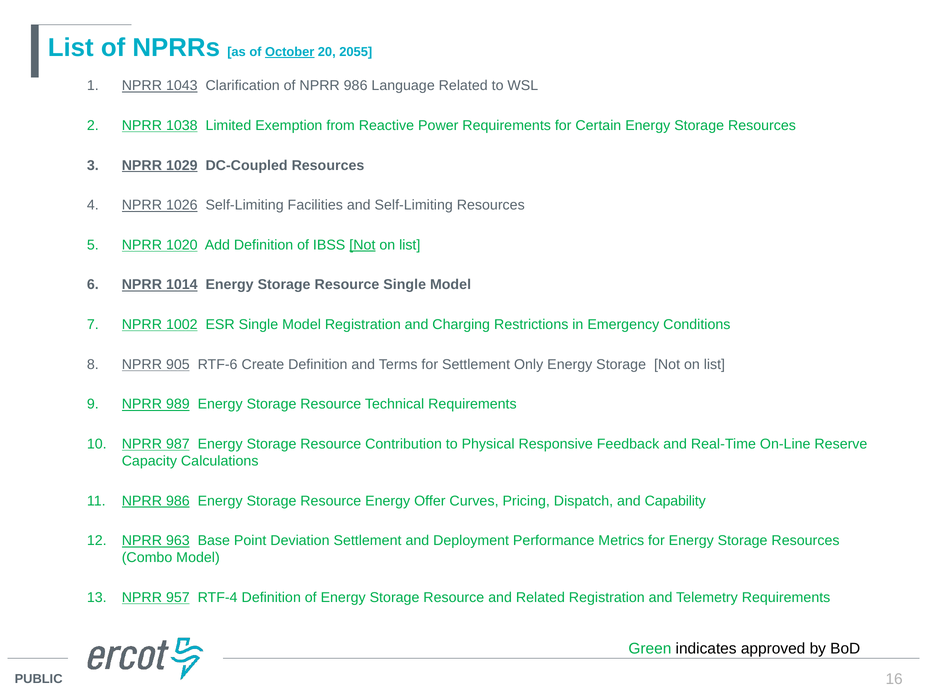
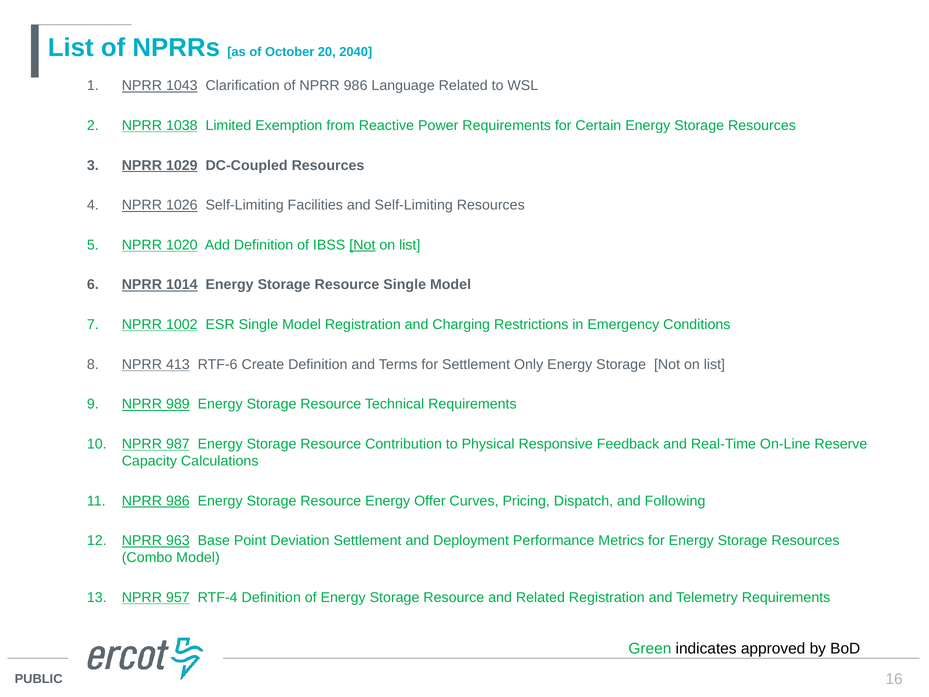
October underline: present -> none
2055: 2055 -> 2040
905: 905 -> 413
Capability: Capability -> Following
